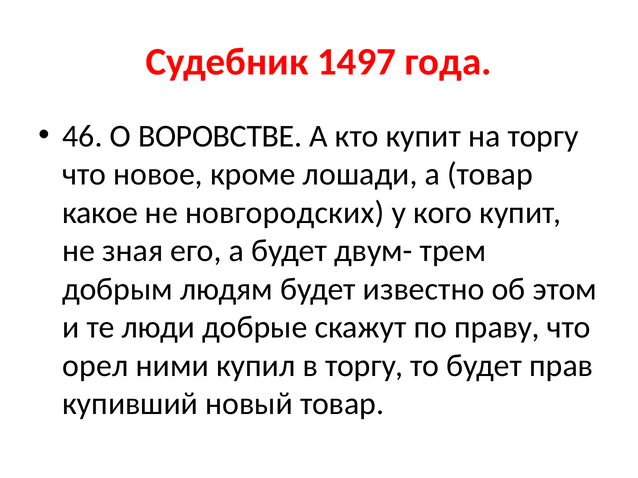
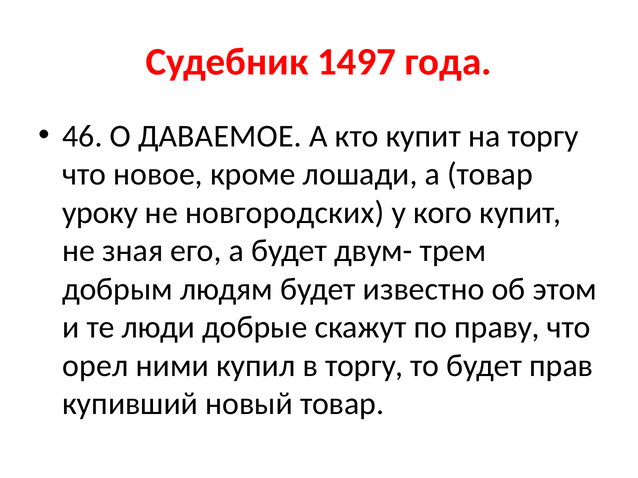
ВОРОВСТВЕ: ВОРОВСТВЕ -> ДАВАЕМОЕ
какое: какое -> уроку
